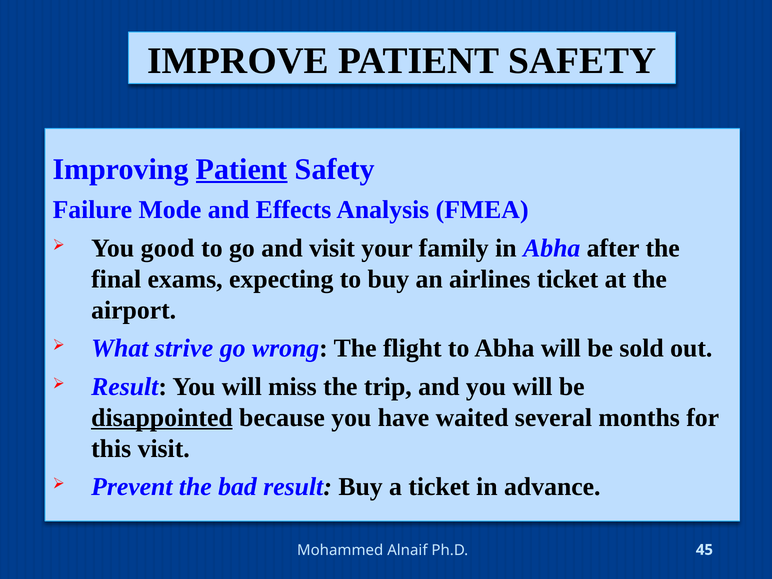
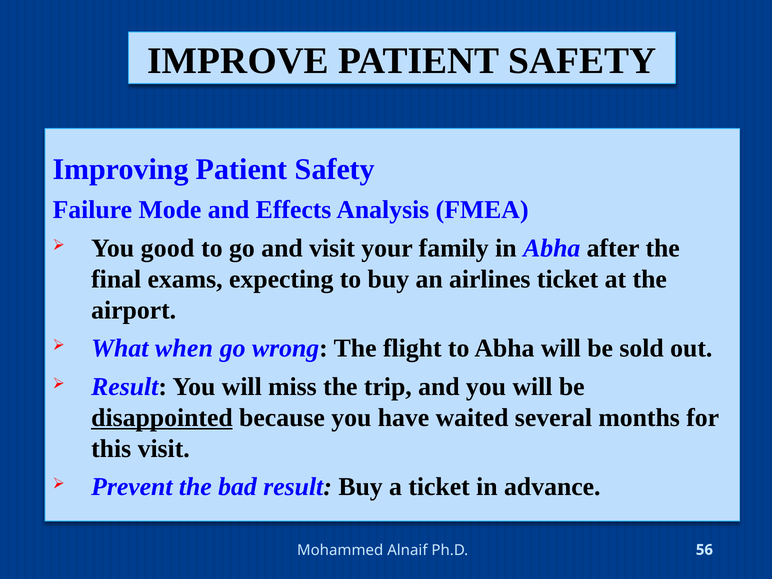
Patient at (242, 169) underline: present -> none
strive: strive -> when
45: 45 -> 56
